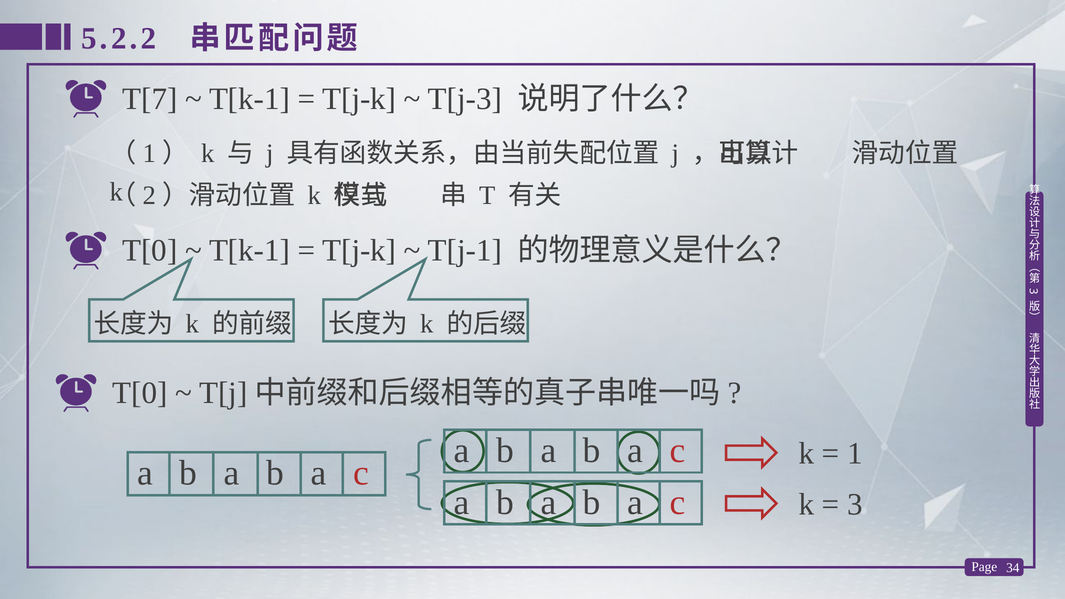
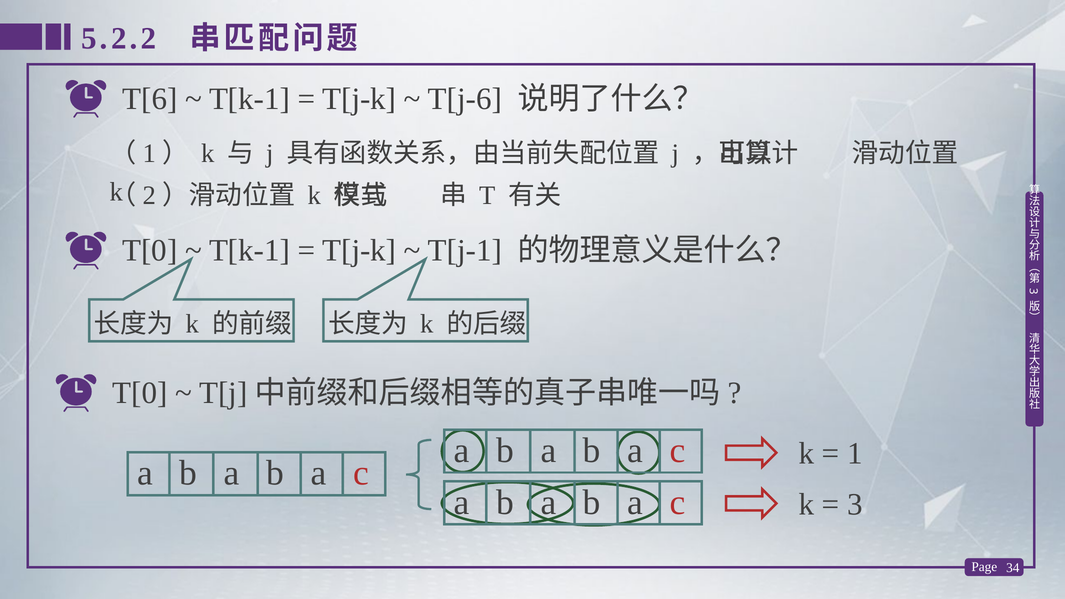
T[7: T[7 -> T[6
T[j-3: T[j-3 -> T[j-6
